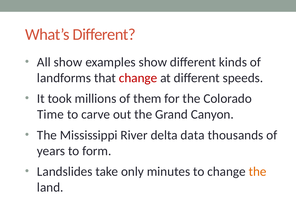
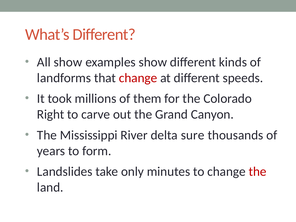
Time: Time -> Right
data: data -> sure
the at (258, 172) colour: orange -> red
